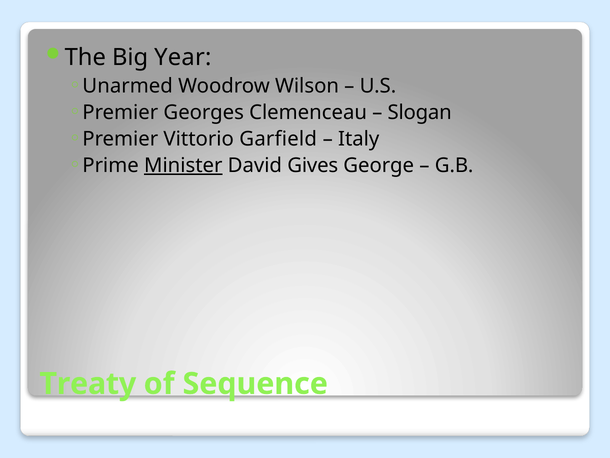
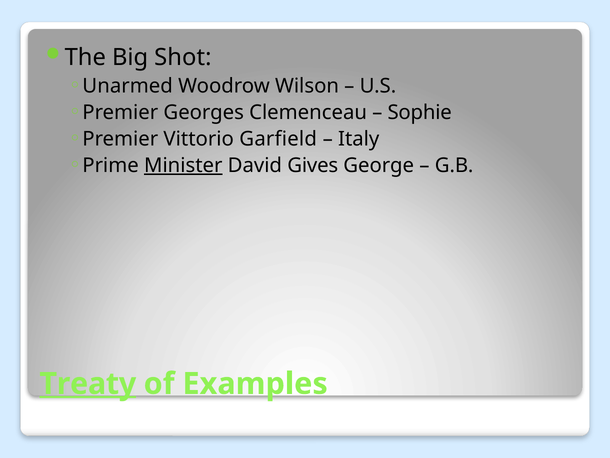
Year: Year -> Shot
Slogan: Slogan -> Sophie
Treaty underline: none -> present
Sequence: Sequence -> Examples
